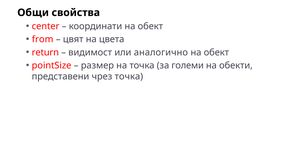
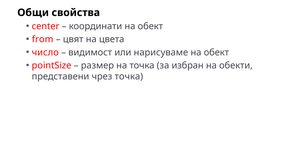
return: return -> число
аналогично: аналогично -> нарисуваме
големи: големи -> избран
